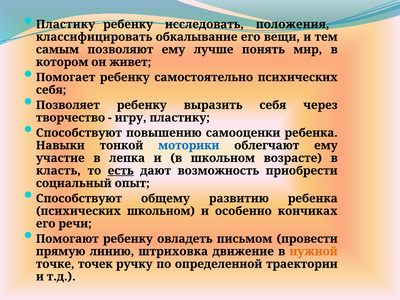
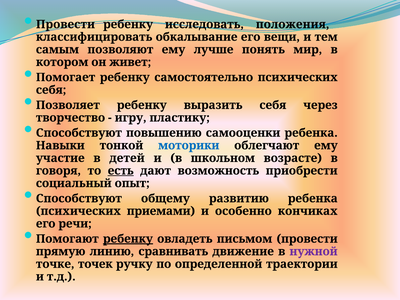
Пластику at (66, 24): Пластику -> Провести
лепка: лепка -> детей
класть: класть -> говоря
психических школьном: школьном -> приемами
ребенку at (128, 239) underline: none -> present
штриховка: штриховка -> сравнивать
нужной colour: orange -> purple
